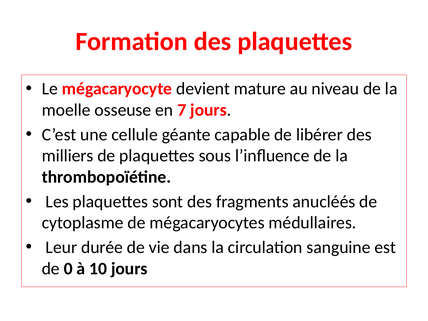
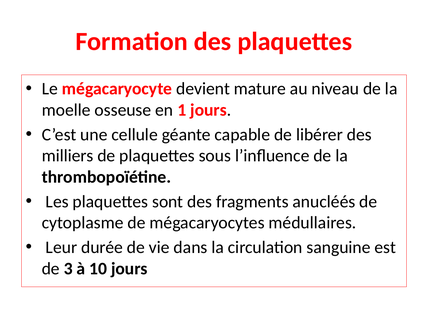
7: 7 -> 1
0: 0 -> 3
